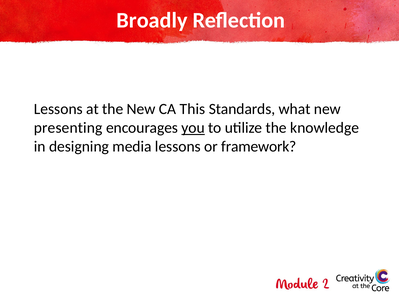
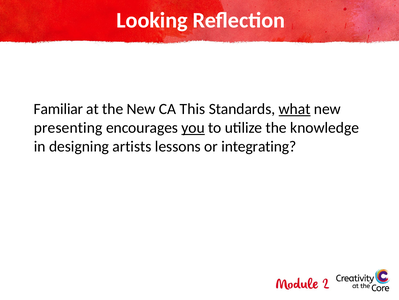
Broadly: Broadly -> Looking
Lessons at (58, 109): Lessons -> Familiar
what underline: none -> present
media: media -> artists
framework: framework -> integrating
